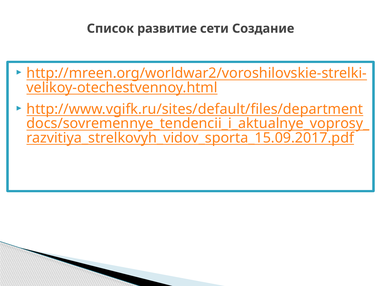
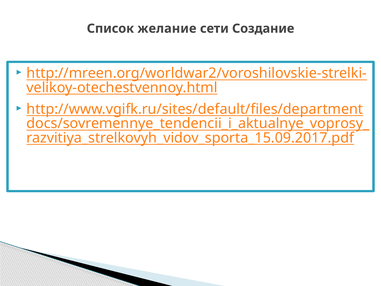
развитие: развитие -> желание
